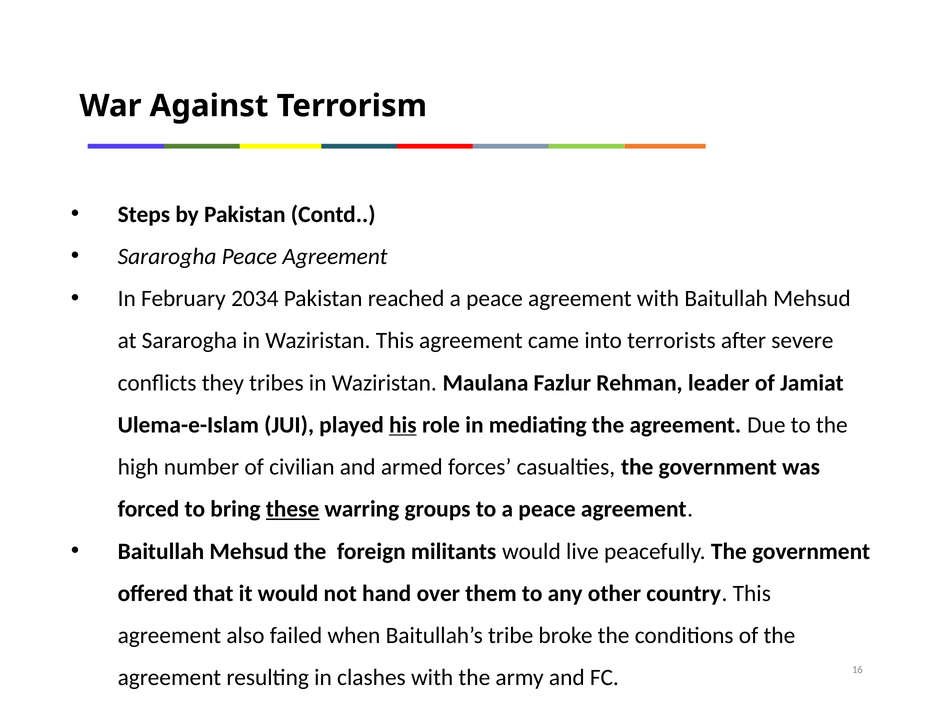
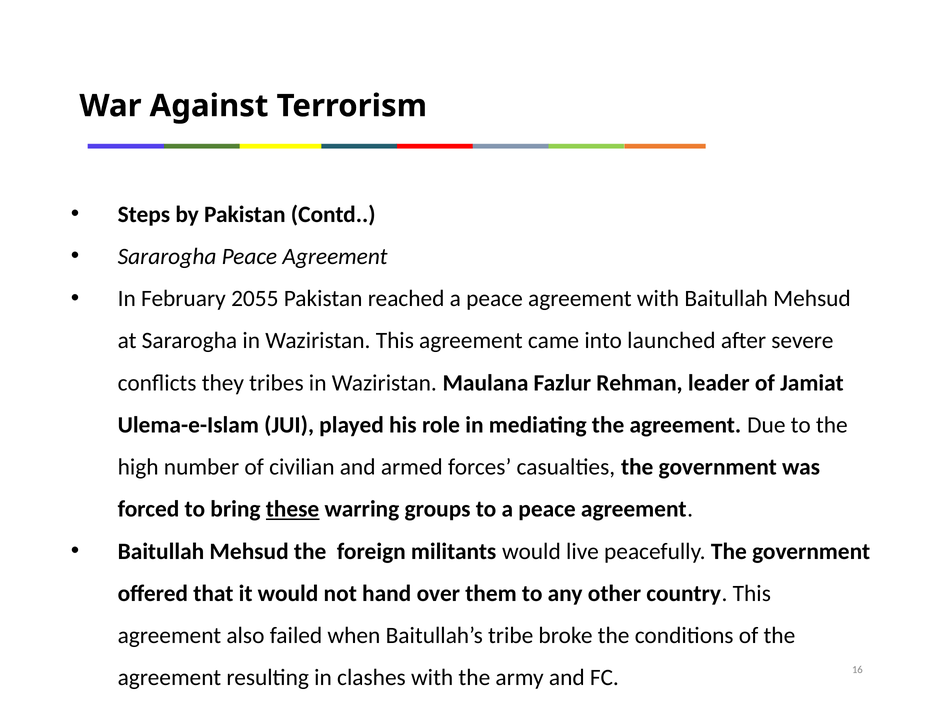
2034: 2034 -> 2055
terrorists: terrorists -> launched
his underline: present -> none
